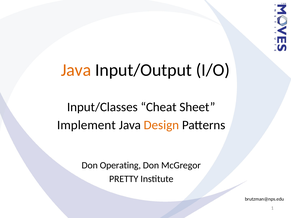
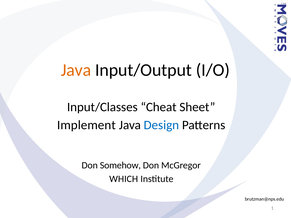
Design colour: orange -> blue
Operating: Operating -> Somehow
PRETTY: PRETTY -> WHICH
